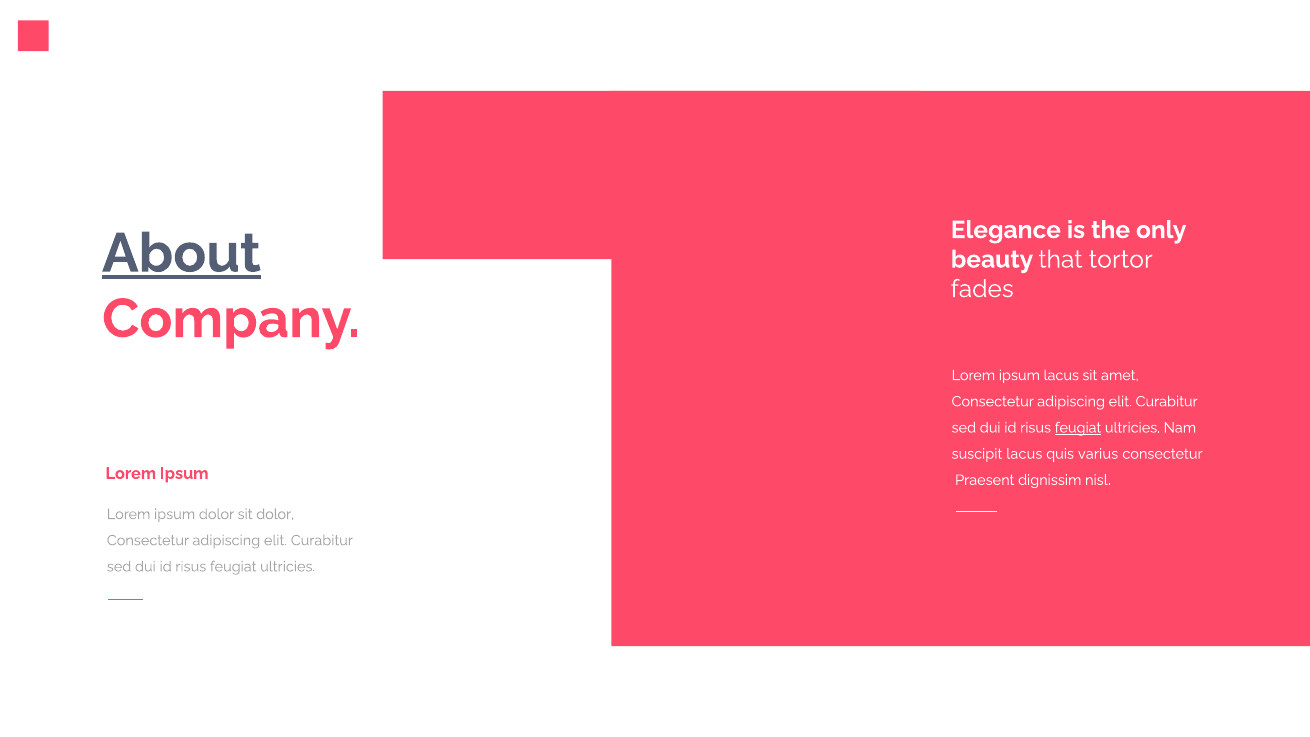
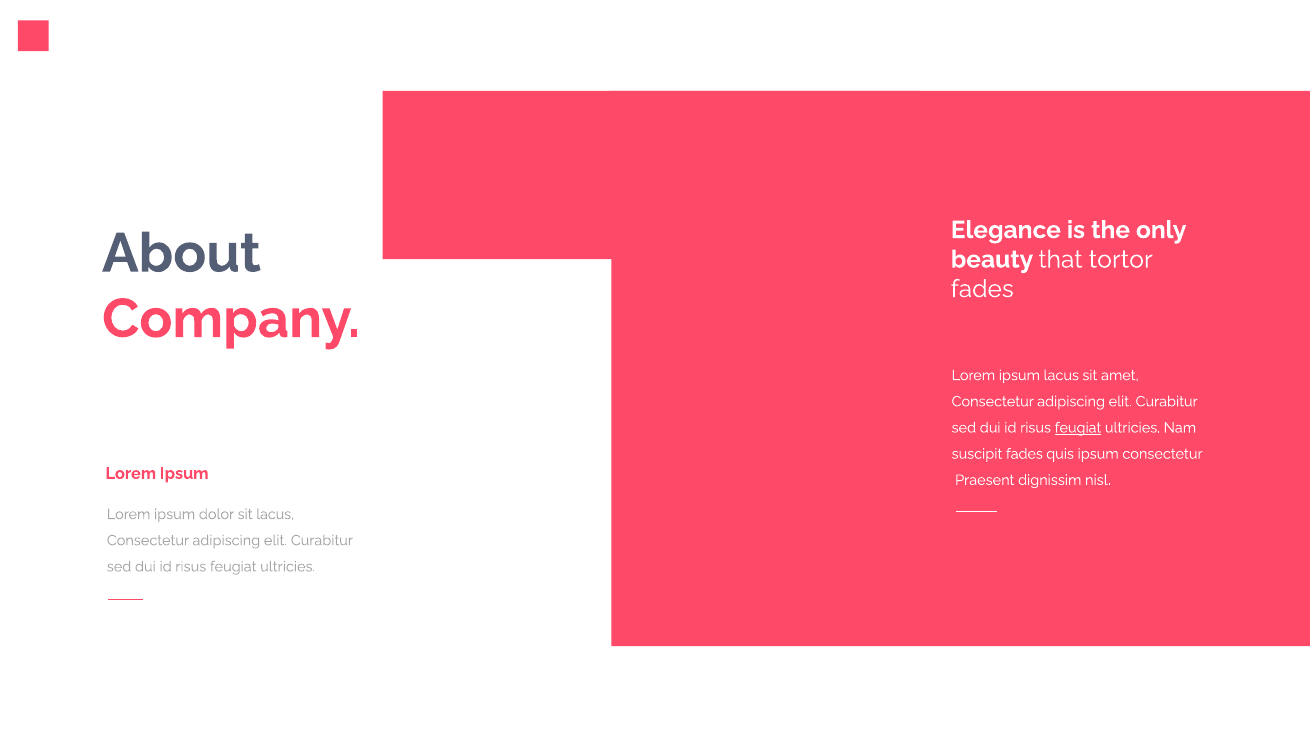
About underline: present -> none
suscipit lacus: lacus -> fades
quis varius: varius -> ipsum
sit dolor: dolor -> lacus
